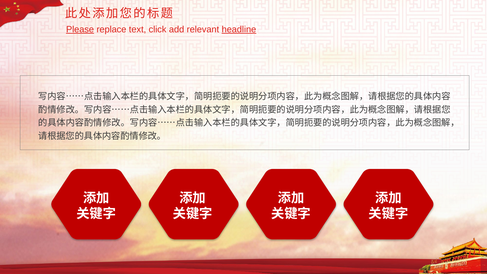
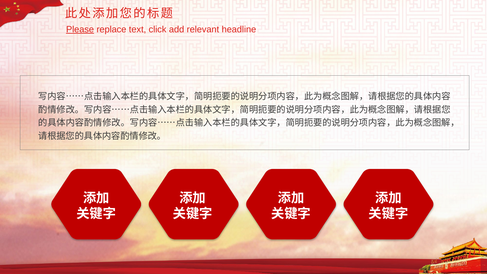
headline underline: present -> none
